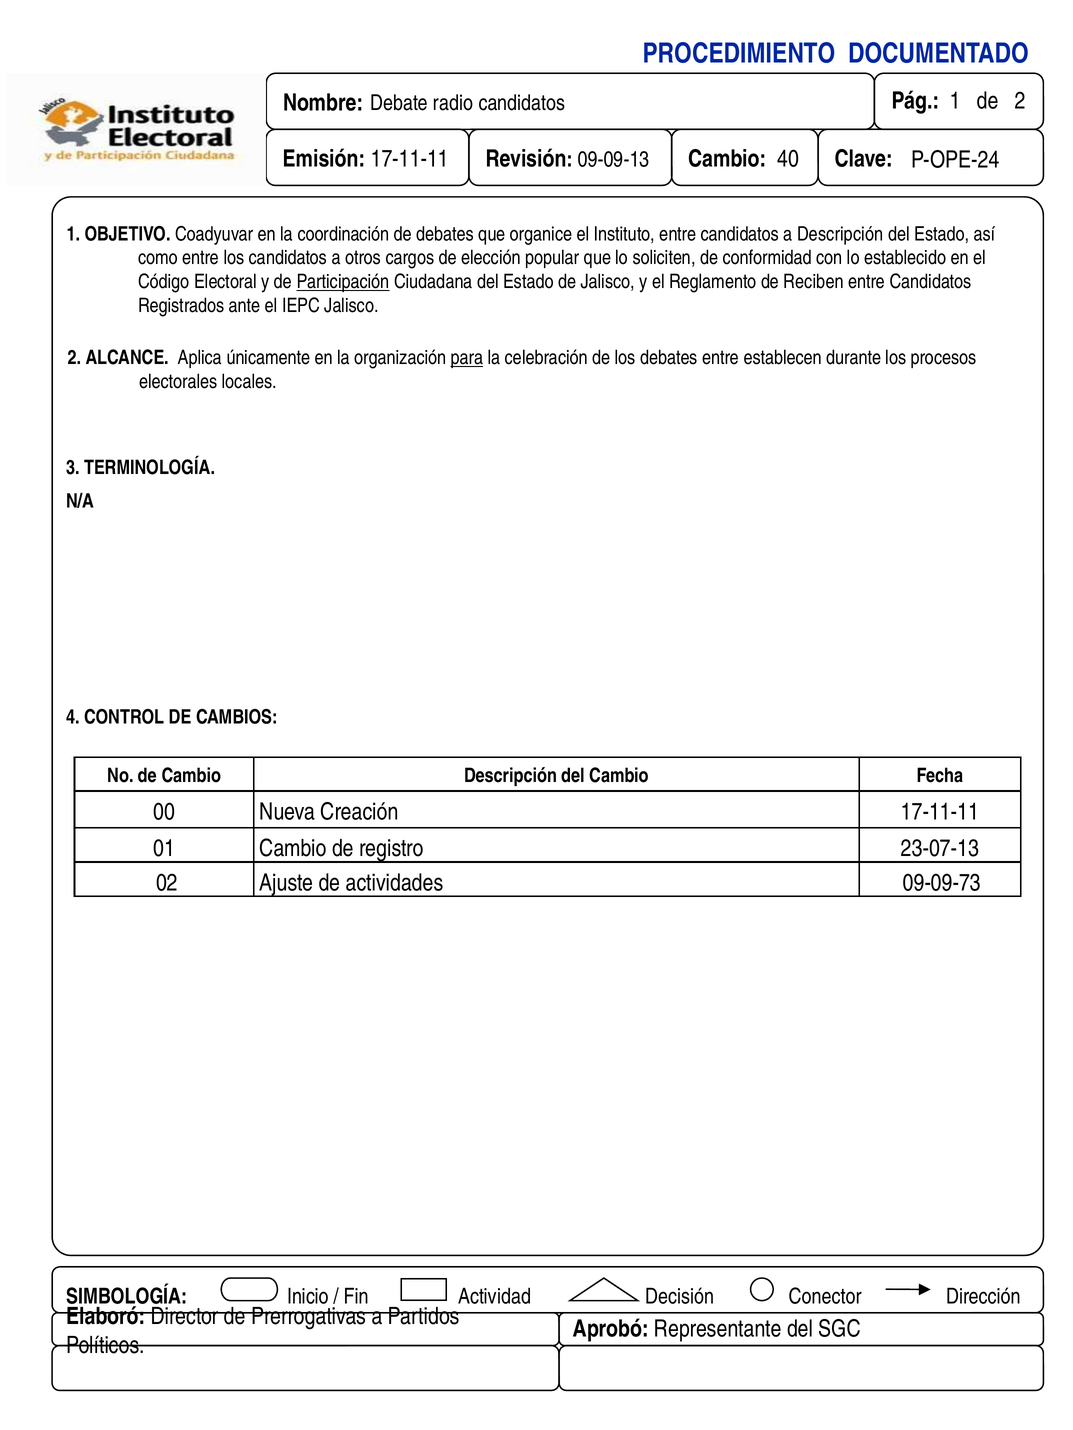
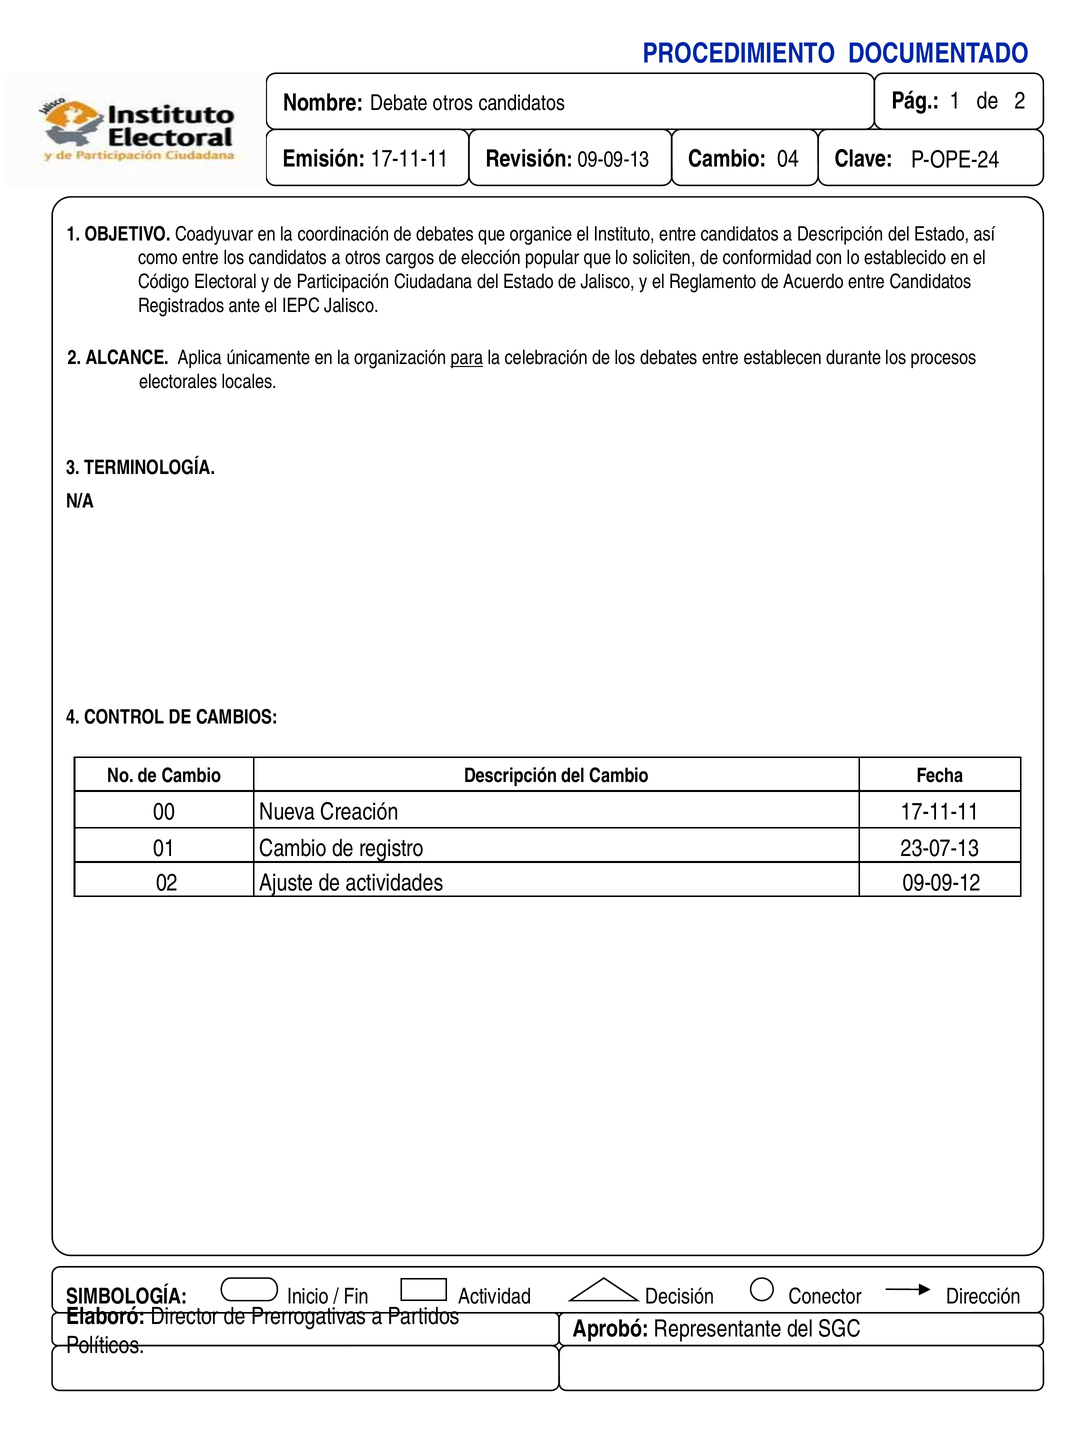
radio at (453, 103): radio -> otros
40: 40 -> 04
Participación underline: present -> none
Reciben: Reciben -> Acuerdo
09-09-73: 09-09-73 -> 09-09-12
